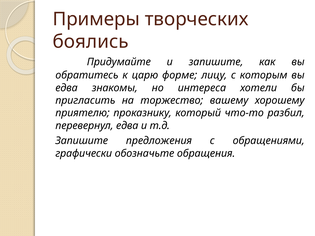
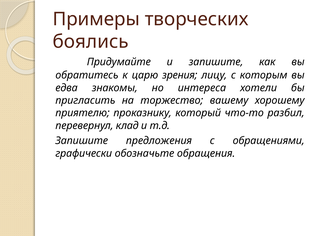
форме: форме -> зрения
перевернул едва: едва -> клад
